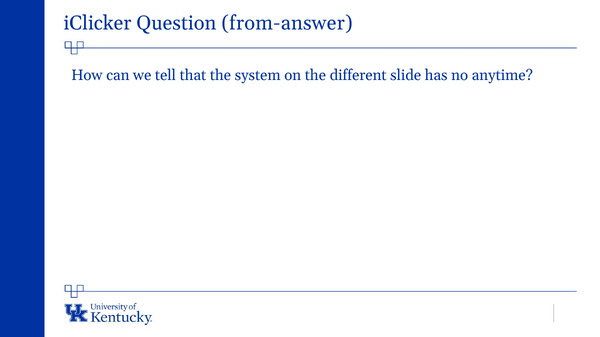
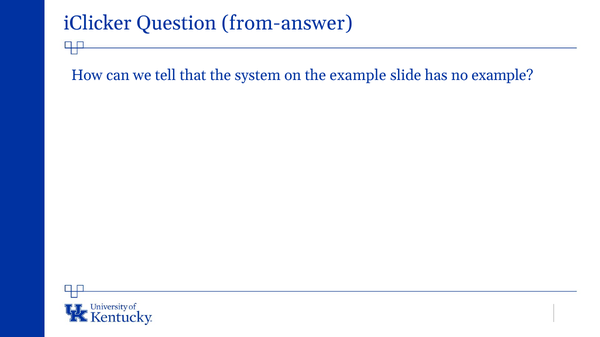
the different: different -> example
no anytime: anytime -> example
